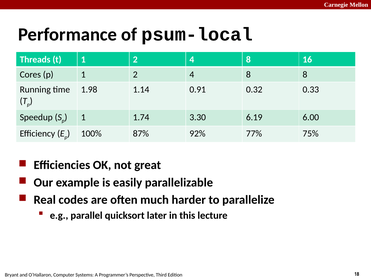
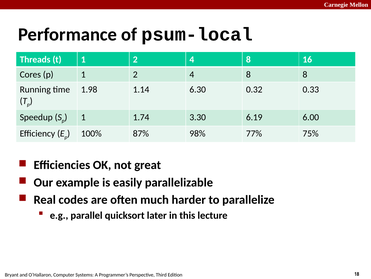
0.91: 0.91 -> 6.30
92%: 92% -> 98%
